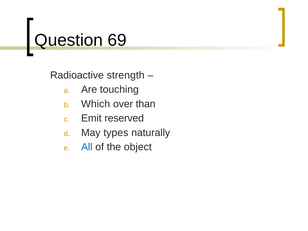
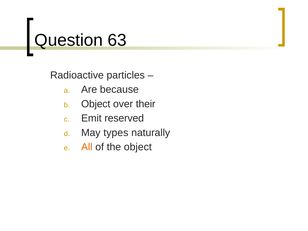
69: 69 -> 63
strength: strength -> particles
touching: touching -> because
Which at (96, 104): Which -> Object
than: than -> their
All colour: blue -> orange
